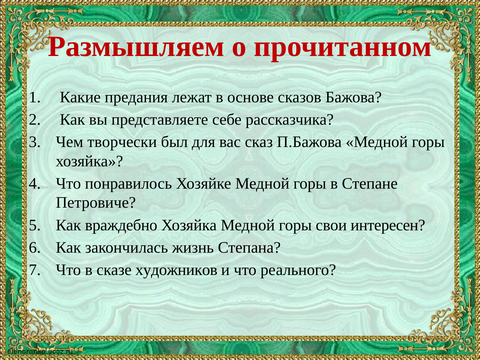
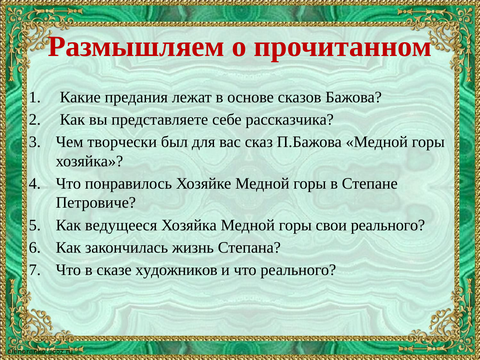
враждебно: враждебно -> ведущееся
свои интересен: интересен -> реального
